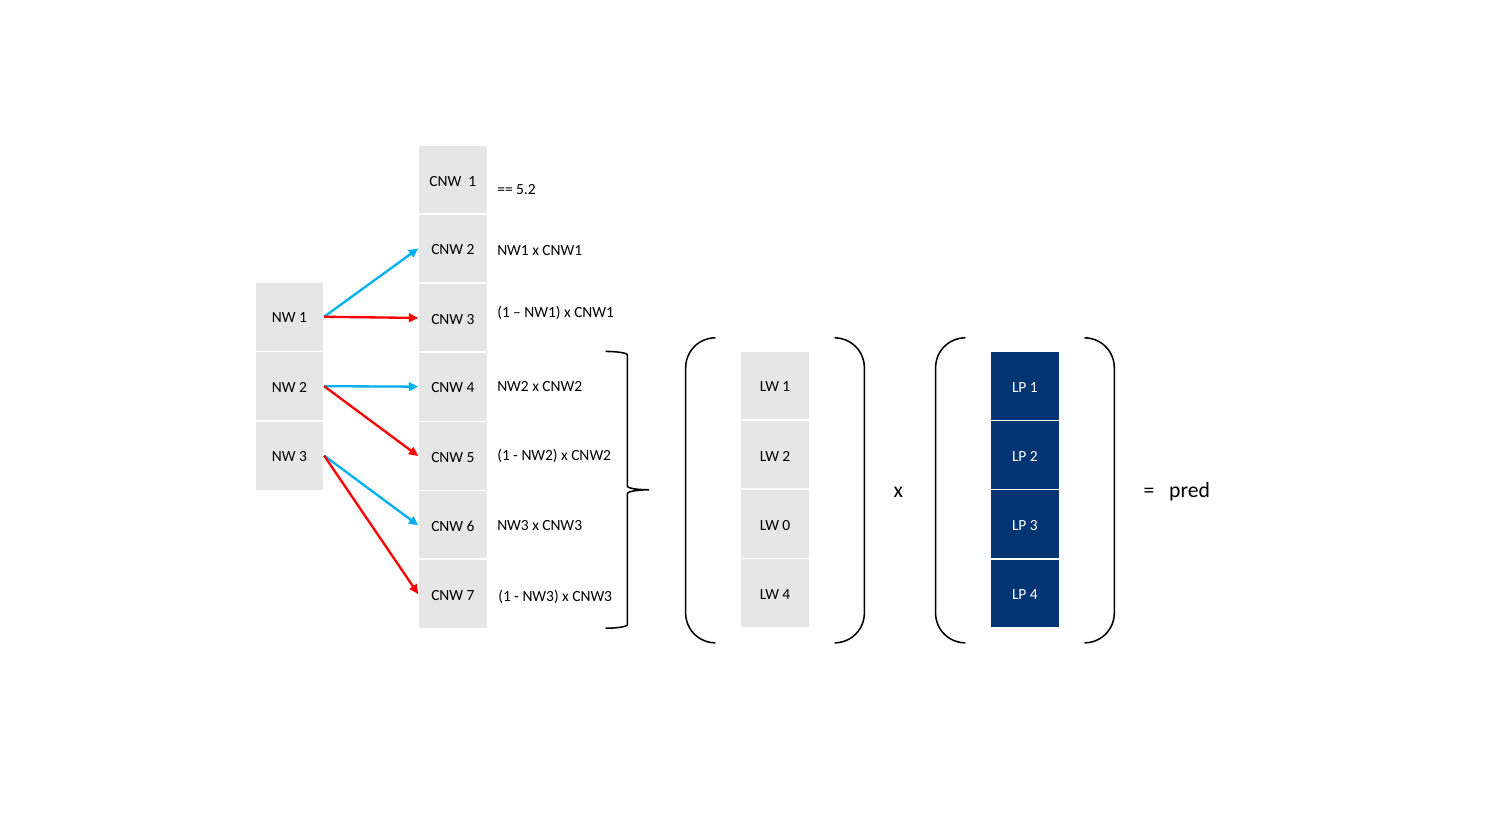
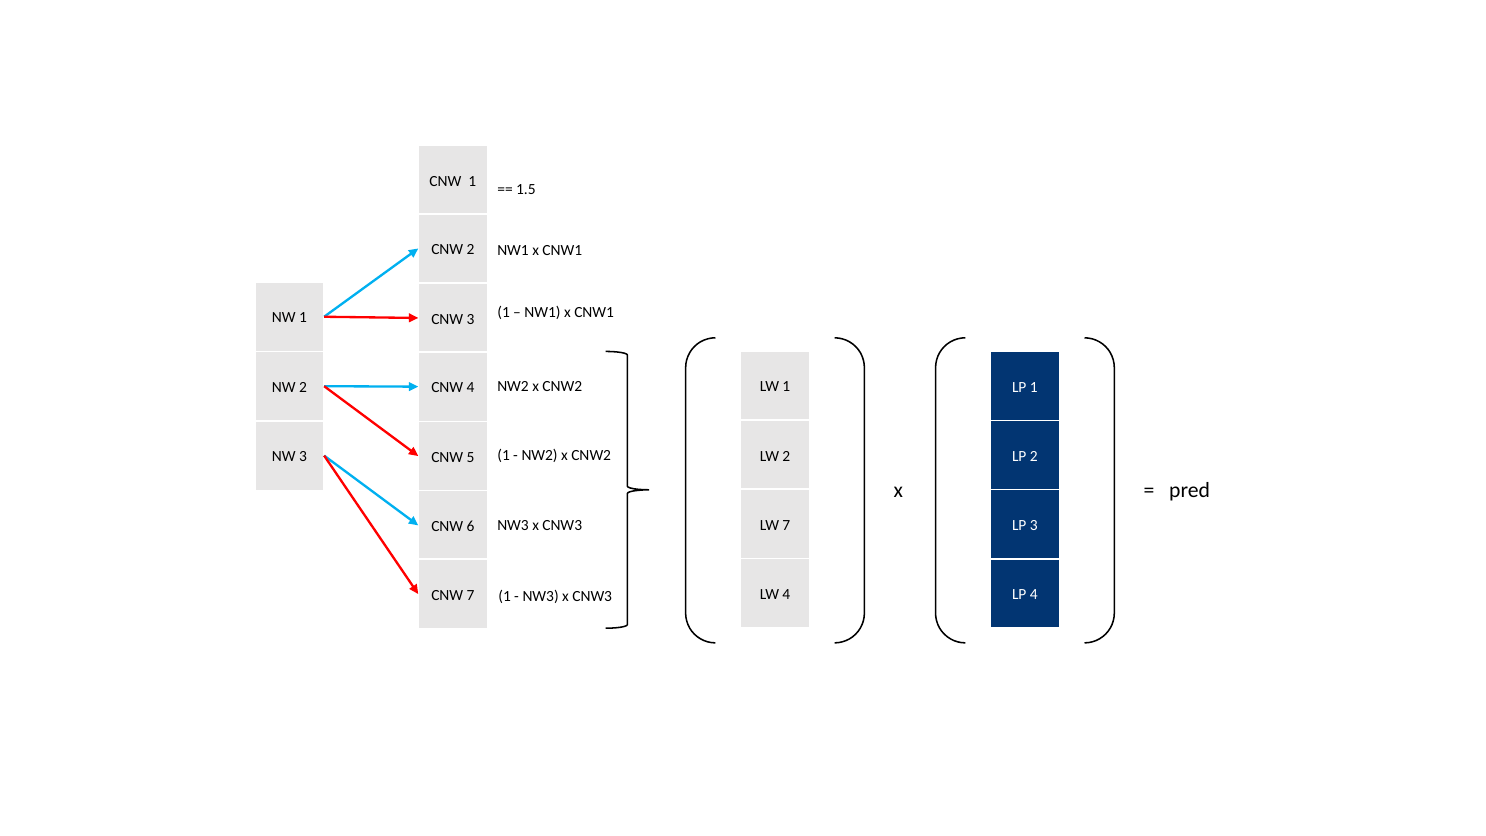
5.2: 5.2 -> 1.5
LW 0: 0 -> 7
